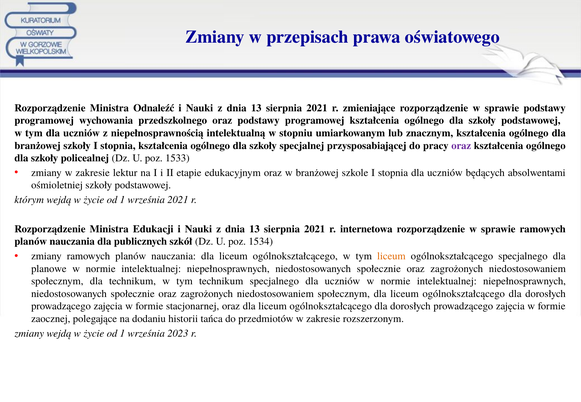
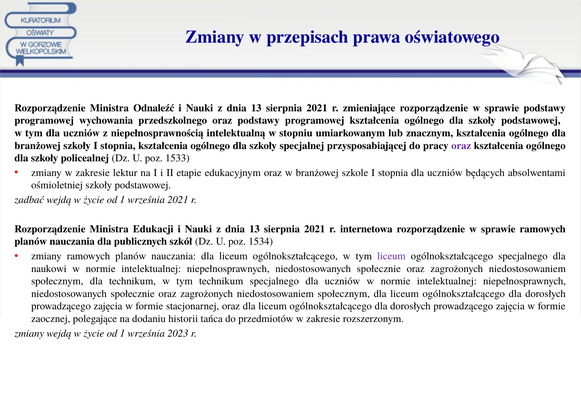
którym: którym -> zadbać
liceum at (391, 256) colour: orange -> purple
planowe: planowe -> naukowi
